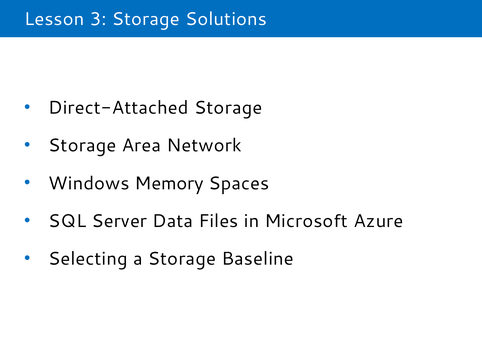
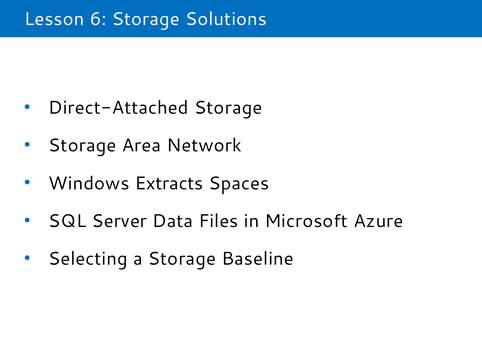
3: 3 -> 6
Memory: Memory -> Extracts
